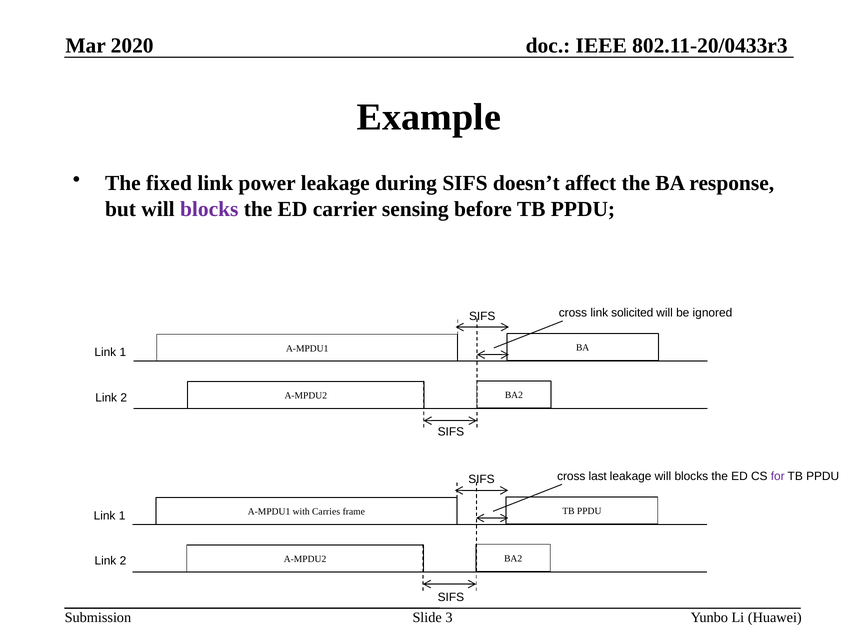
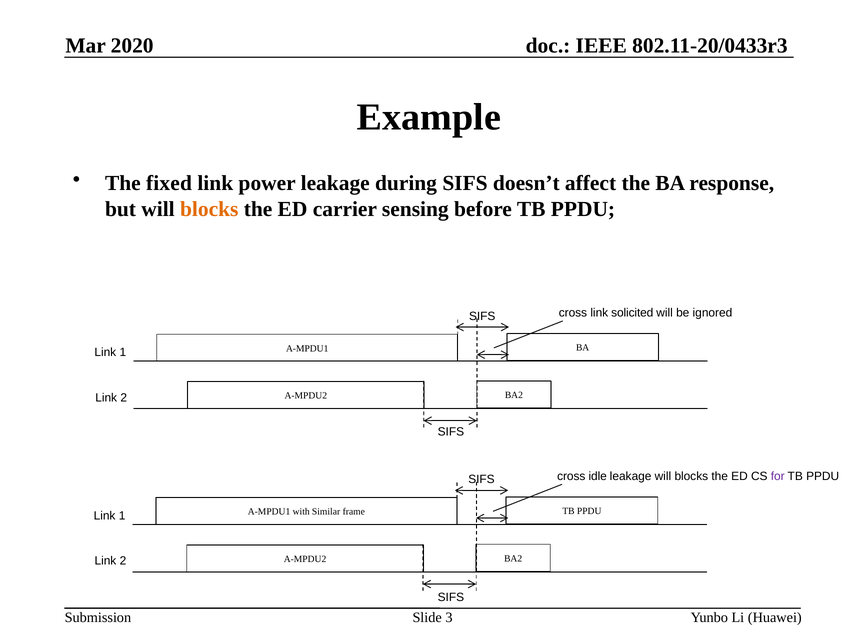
blocks at (209, 209) colour: purple -> orange
last: last -> idle
Carries: Carries -> Similar
